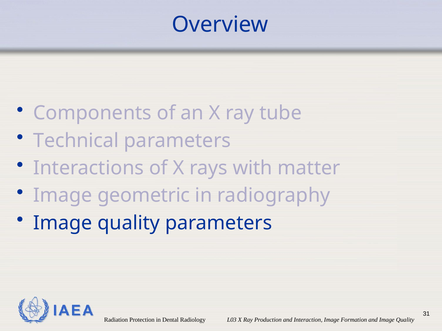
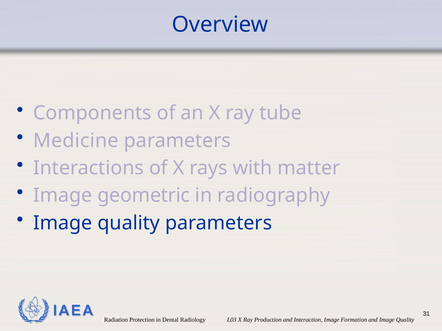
Technical: Technical -> Medicine
